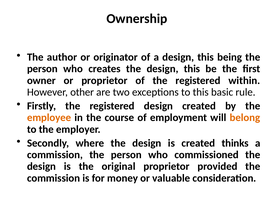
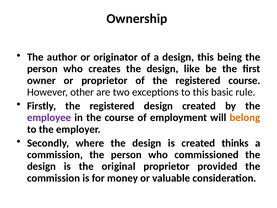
the design this: this -> like
registered within: within -> course
employee colour: orange -> purple
